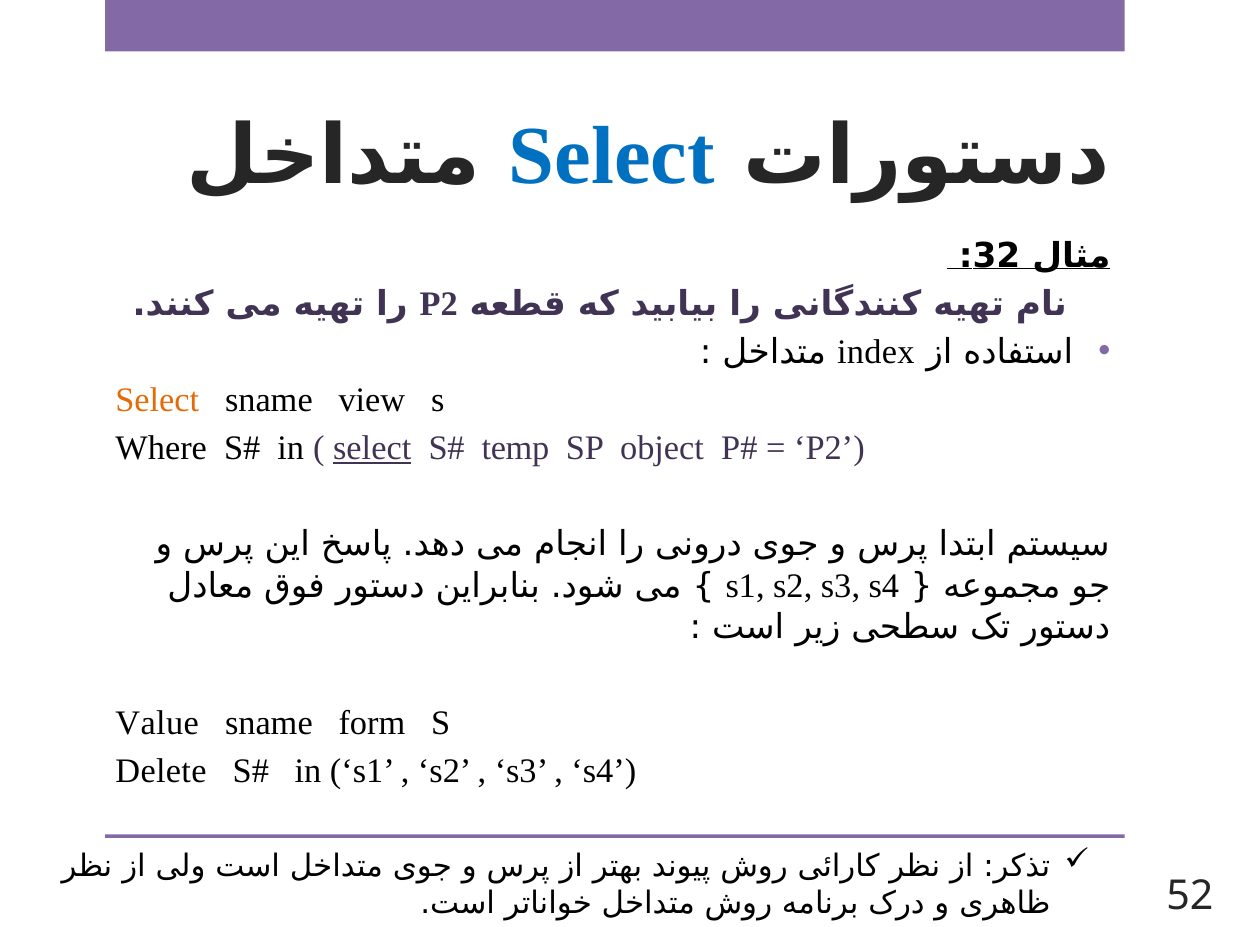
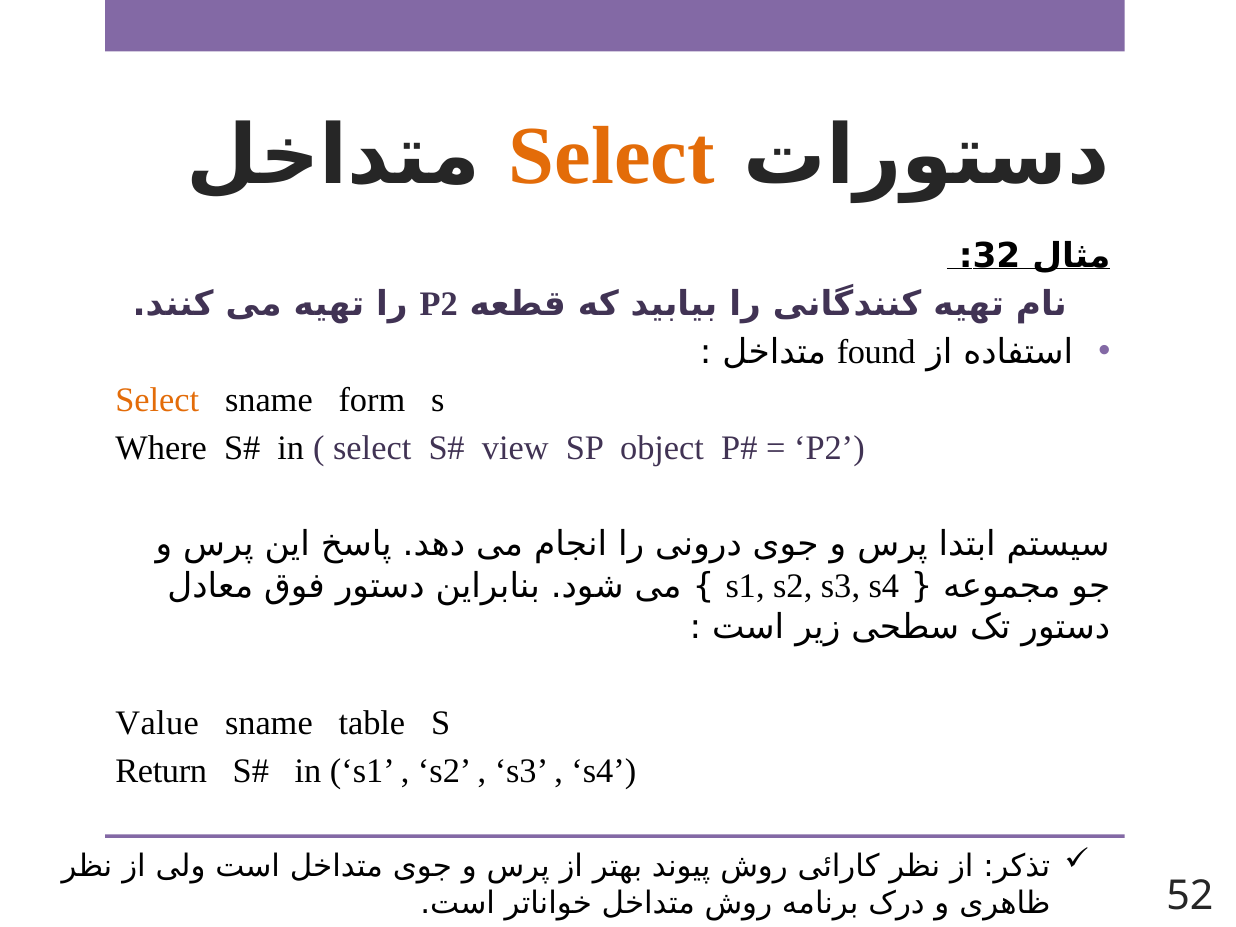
Select at (612, 156) colour: blue -> orange
index: index -> found
view: view -> form
select at (372, 448) underline: present -> none
temp: temp -> view
form: form -> table
Delete: Delete -> Return
